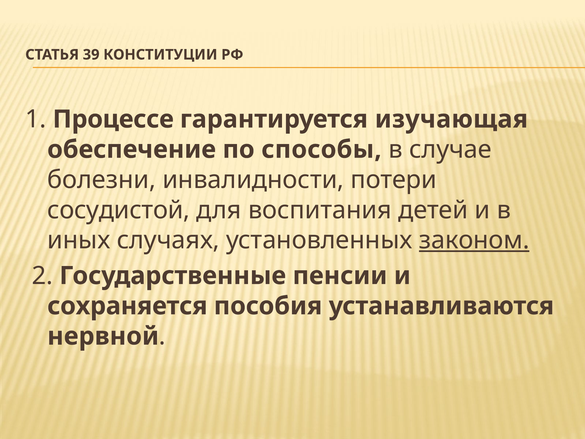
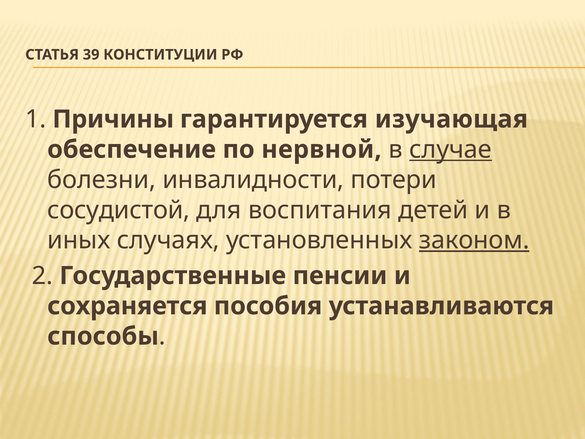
Процессе: Процессе -> Причины
способы: способы -> нервной
случае underline: none -> present
нервной: нервной -> способы
